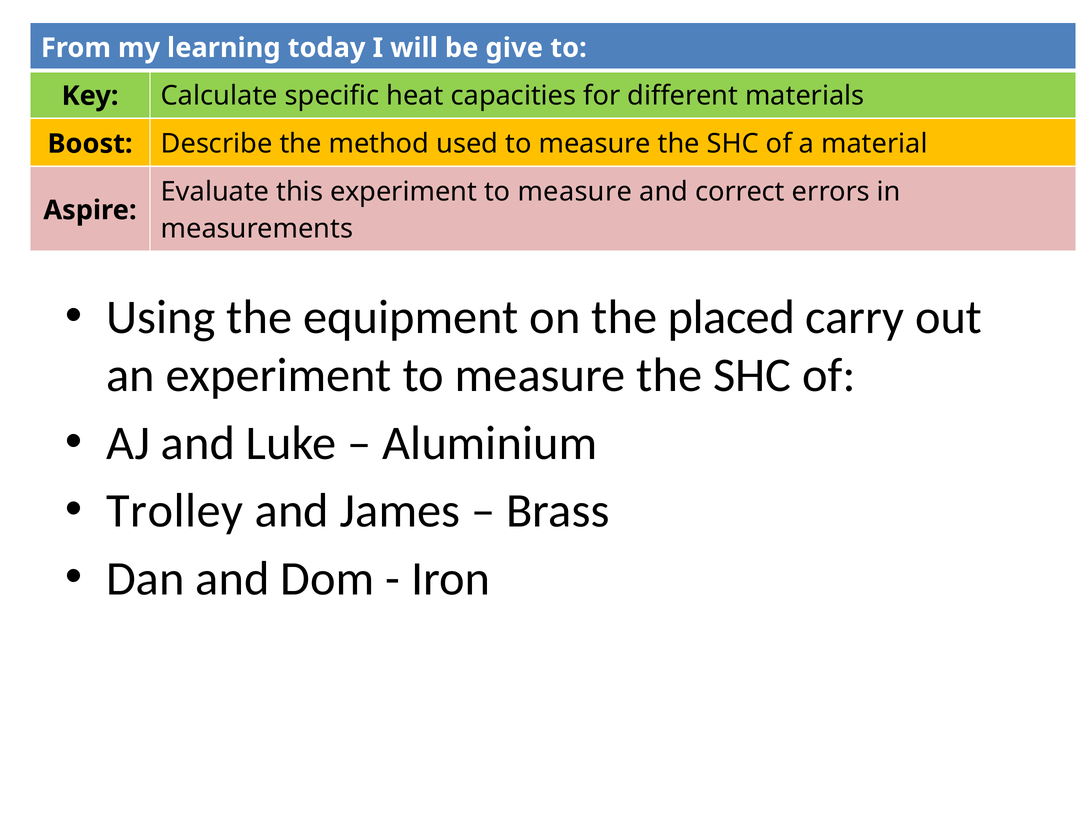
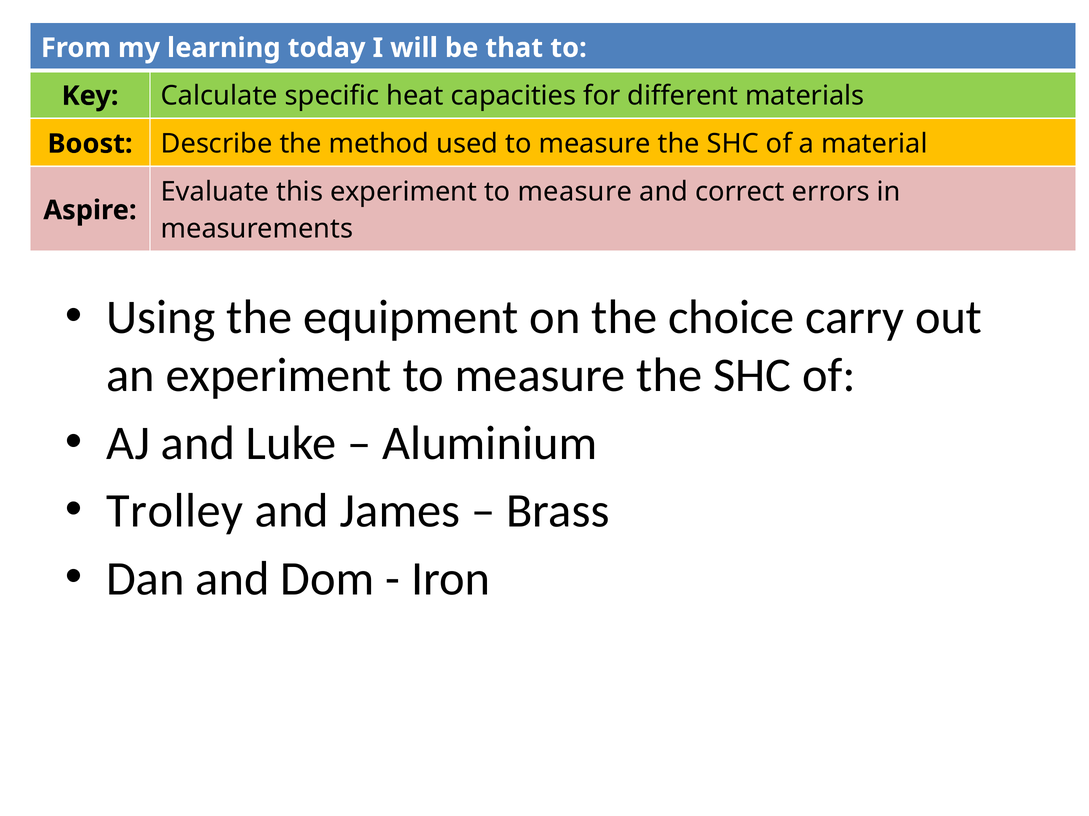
give: give -> that
placed: placed -> choice
